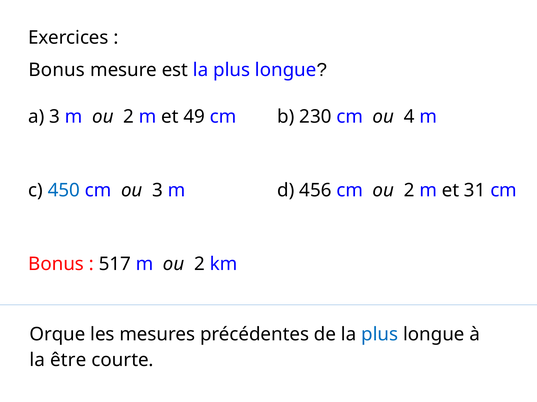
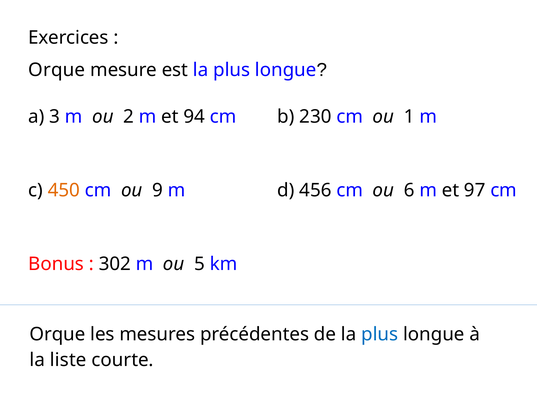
Bonus at (57, 70): Bonus -> Orque
49: 49 -> 94
4: 4 -> 1
450 colour: blue -> orange
ou 3: 3 -> 9
cm ou 2: 2 -> 6
31: 31 -> 97
517: 517 -> 302
2 at (200, 264): 2 -> 5
être: être -> liste
